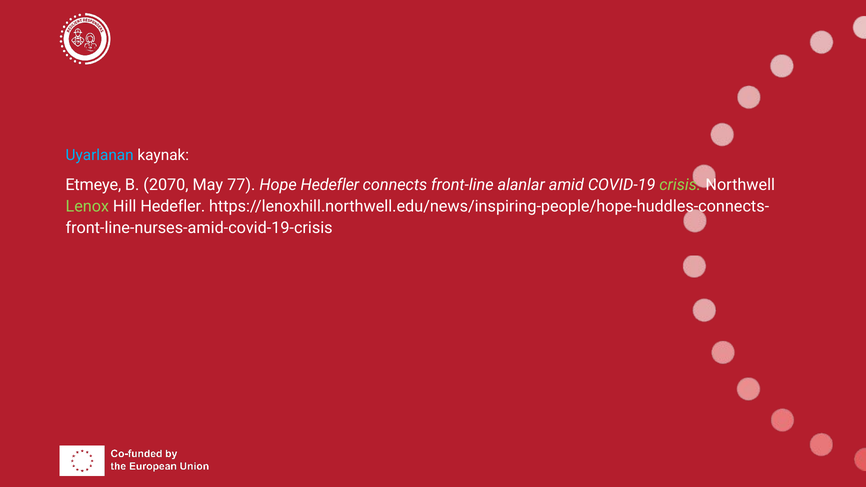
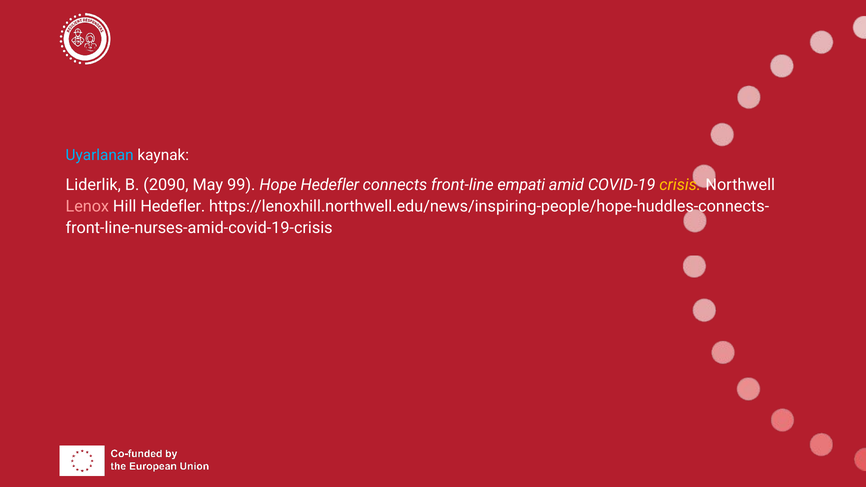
Etmeye: Etmeye -> Liderlik
2070: 2070 -> 2090
77: 77 -> 99
alanlar: alanlar -> empati
crisis colour: light green -> yellow
Lenox colour: light green -> pink
